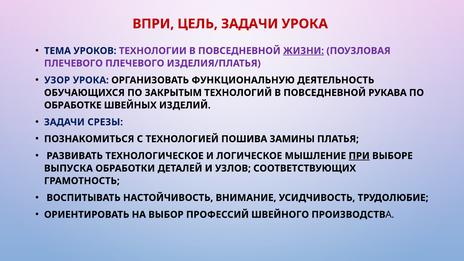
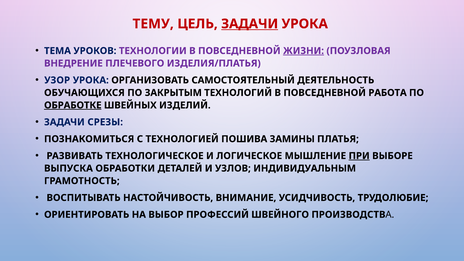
ВПРИ: ВПРИ -> ТЕМУ
ЗАДАЧИ at (250, 24) underline: none -> present
ПЛЕЧЕВОГО at (73, 63): ПЛЕЧЕВОГО -> ВНЕДРЕНИЕ
ФУНКЦИОНАЛЬНУЮ: ФУНКЦИОНАЛЬНУЮ -> САМОСТОЯТЕЛЬНЫЙ
РУКАВА: РУКАВА -> РАБОТА
ОБРАБОТКЕ underline: none -> present
СООТВЕТСТВУЮЩИХ: СООТВЕТСТВУЮЩИХ -> ИНДИВИДУАЛЬНЫМ
